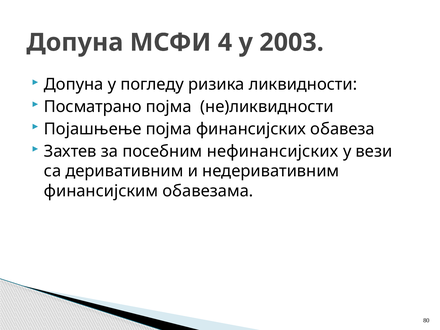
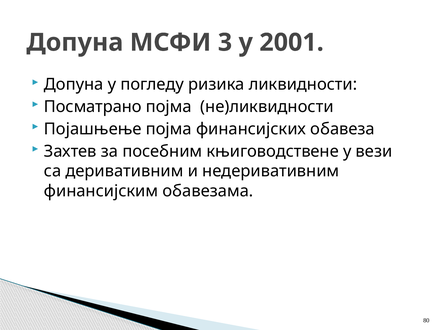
4: 4 -> 3
2003: 2003 -> 2001
нефинансијских: нефинансијских -> књиговодствене
